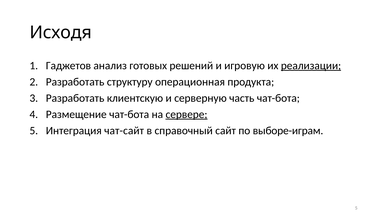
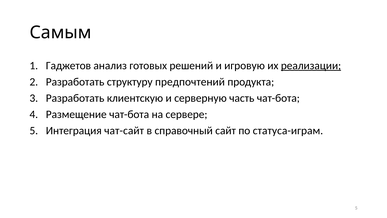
Исходя: Исходя -> Самым
операционная: операционная -> предпочтений
сервере underline: present -> none
выборе-играм: выборе-играм -> статуса-играм
